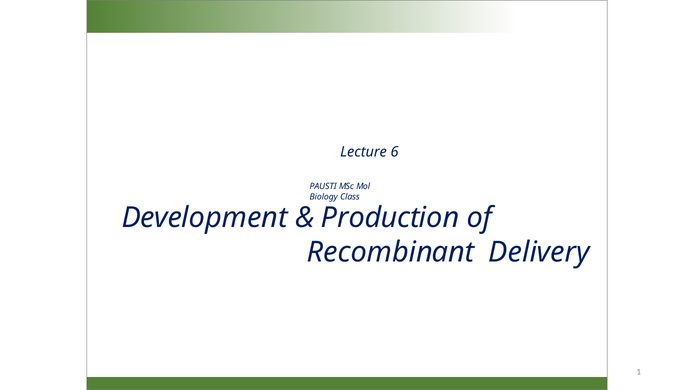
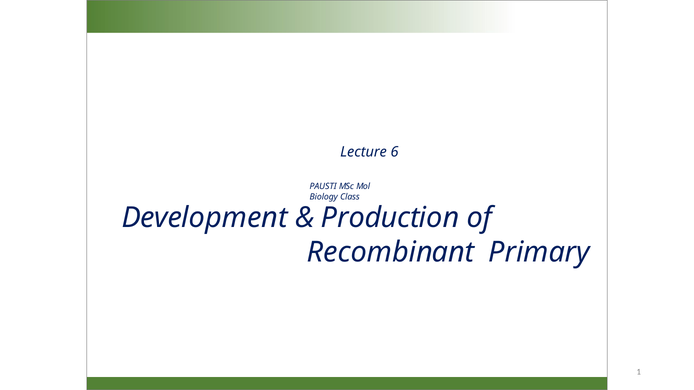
Delivery: Delivery -> Primary
